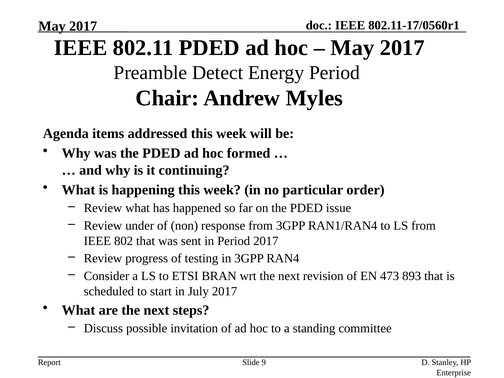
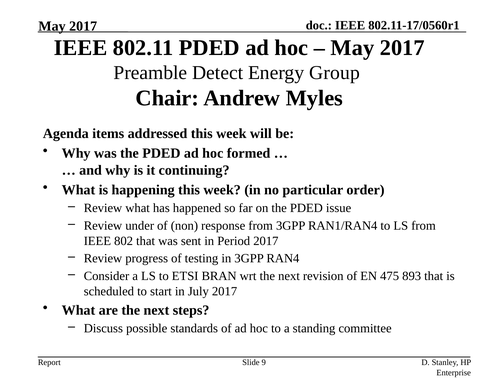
Energy Period: Period -> Group
473: 473 -> 475
invitation: invitation -> standards
